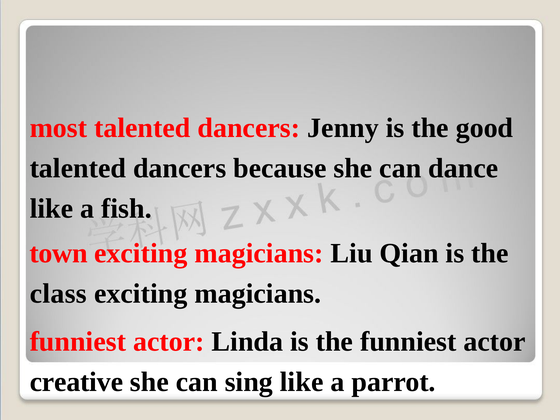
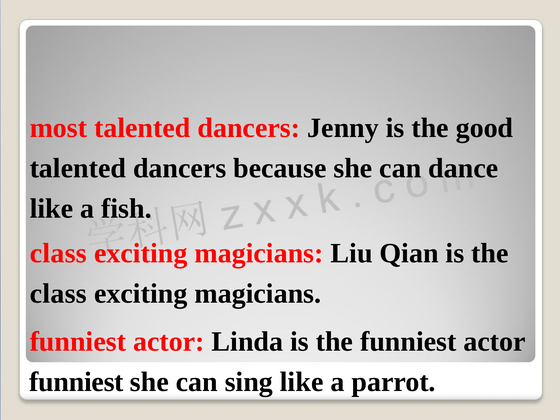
town at (59, 253): town -> class
creative at (76, 382): creative -> funniest
